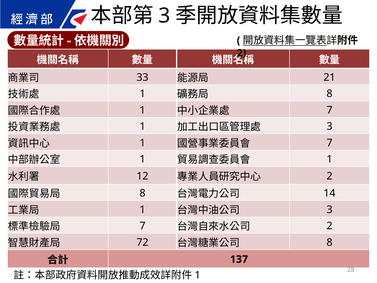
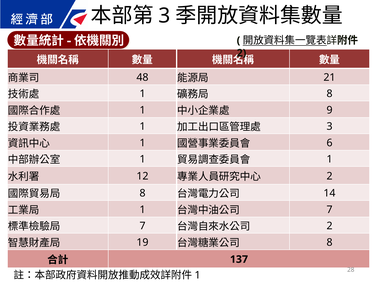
33: 33 -> 48
7 at (330, 110): 7 -> 9
7 at (330, 143): 7 -> 6
3 at (330, 209): 3 -> 7
72: 72 -> 19
